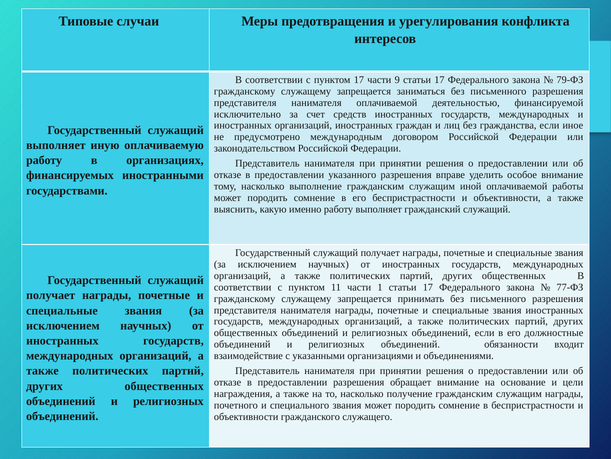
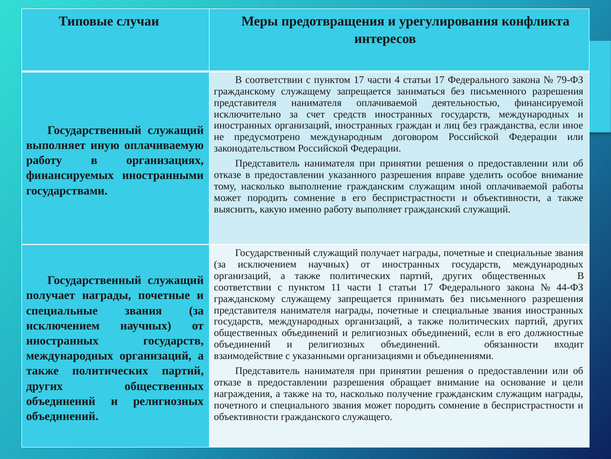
9: 9 -> 4
77-ФЗ: 77-ФЗ -> 44-ФЗ
